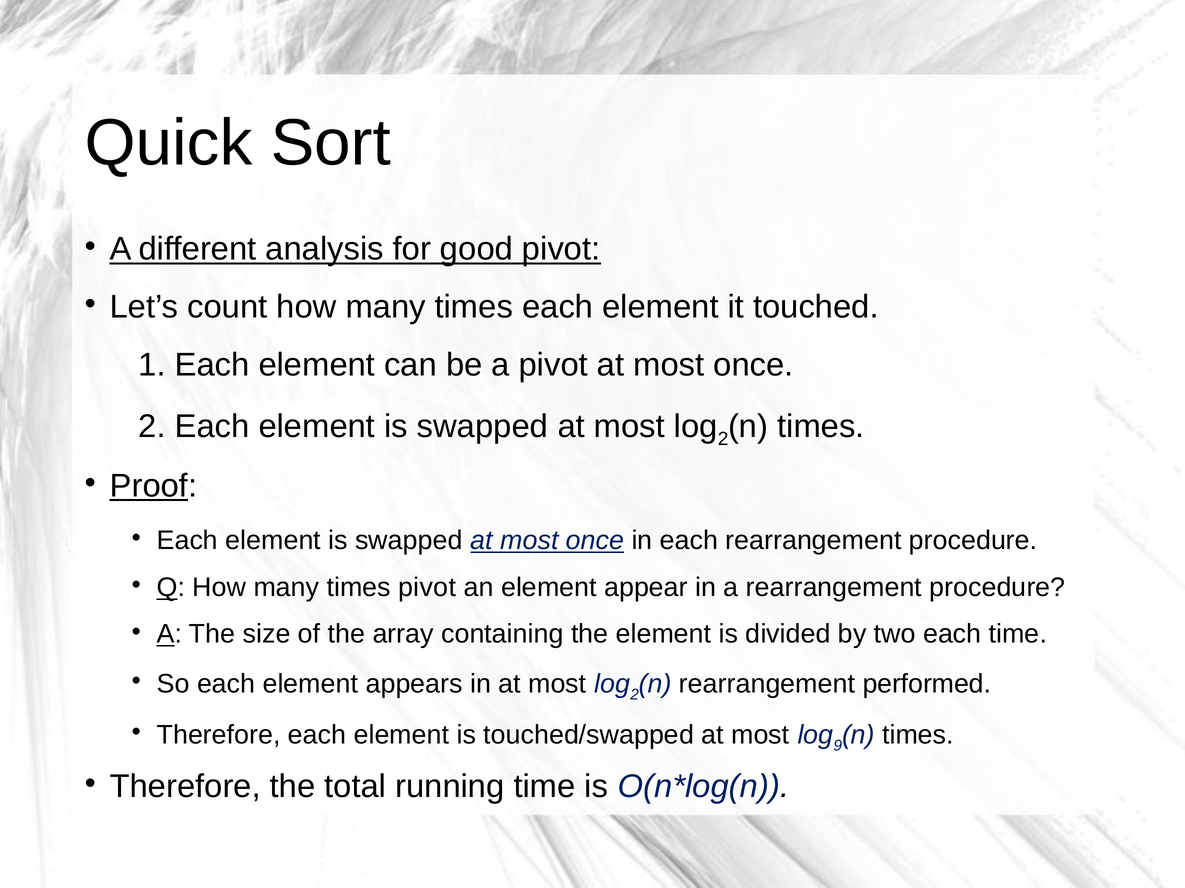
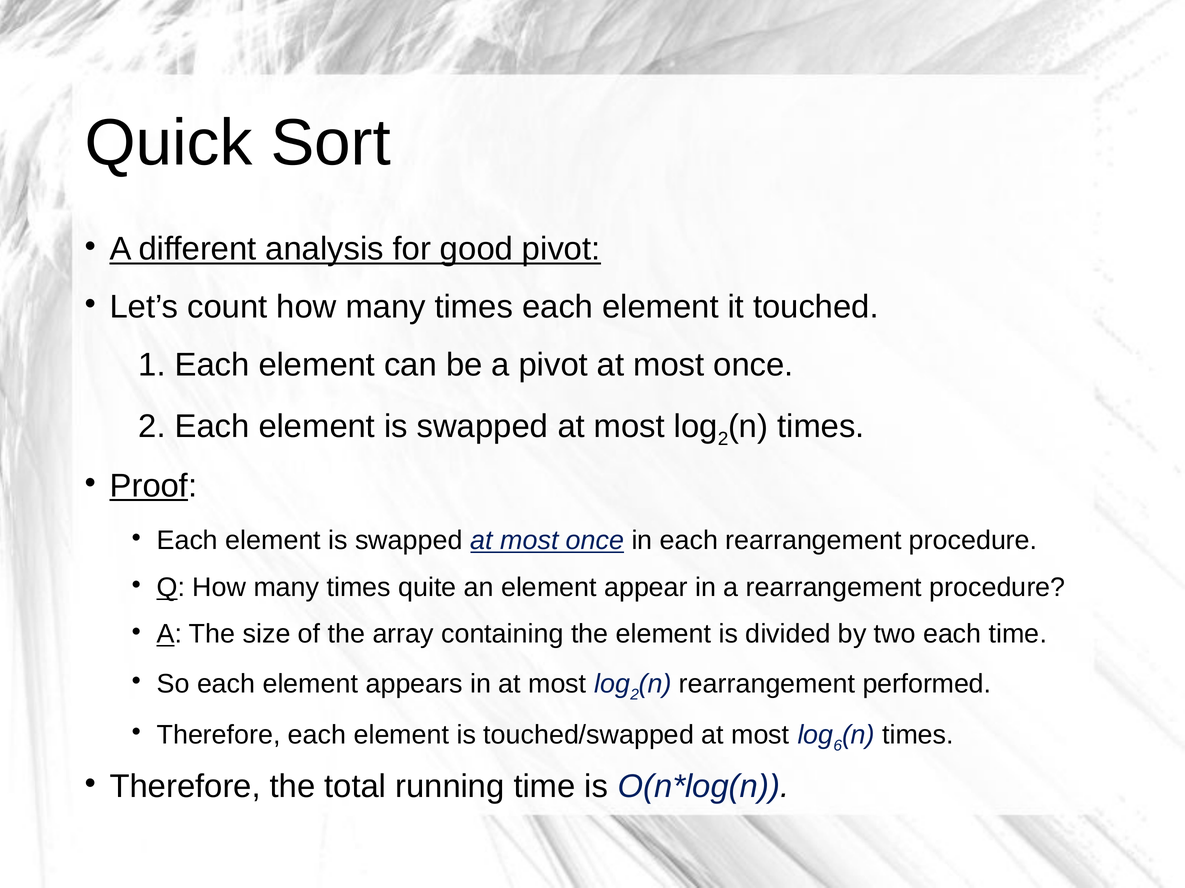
times pivot: pivot -> quite
9: 9 -> 6
